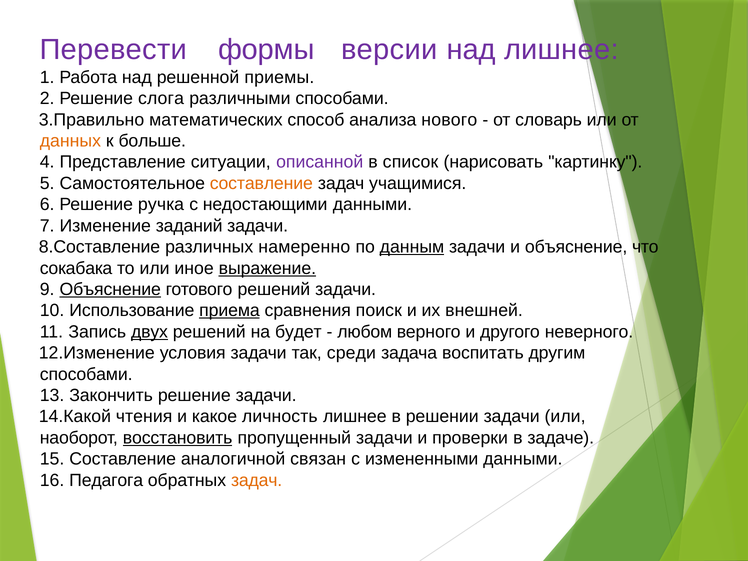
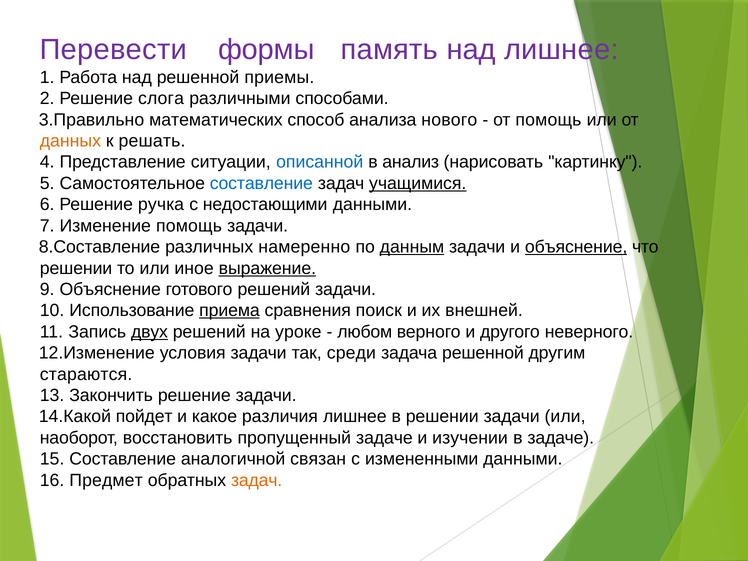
версии: версии -> память
от словарь: словарь -> помощь
больше: больше -> решать
описанной colour: purple -> blue
список: список -> анализ
составление at (261, 183) colour: orange -> blue
учащимися underline: none -> present
Изменение заданий: заданий -> помощь
объяснение at (576, 247) underline: none -> present
сокабака at (76, 268): сокабака -> решении
Объяснение at (110, 289) underline: present -> none
будет: будет -> уроке
задача воспитать: воспитать -> решенной
способами at (86, 374): способами -> стараются
чтения: чтения -> пойдет
личность: личность -> различия
восстановить underline: present -> none
пропущенный задачи: задачи -> задаче
проверки: проверки -> изучении
Педагога: Педагога -> Предмет
